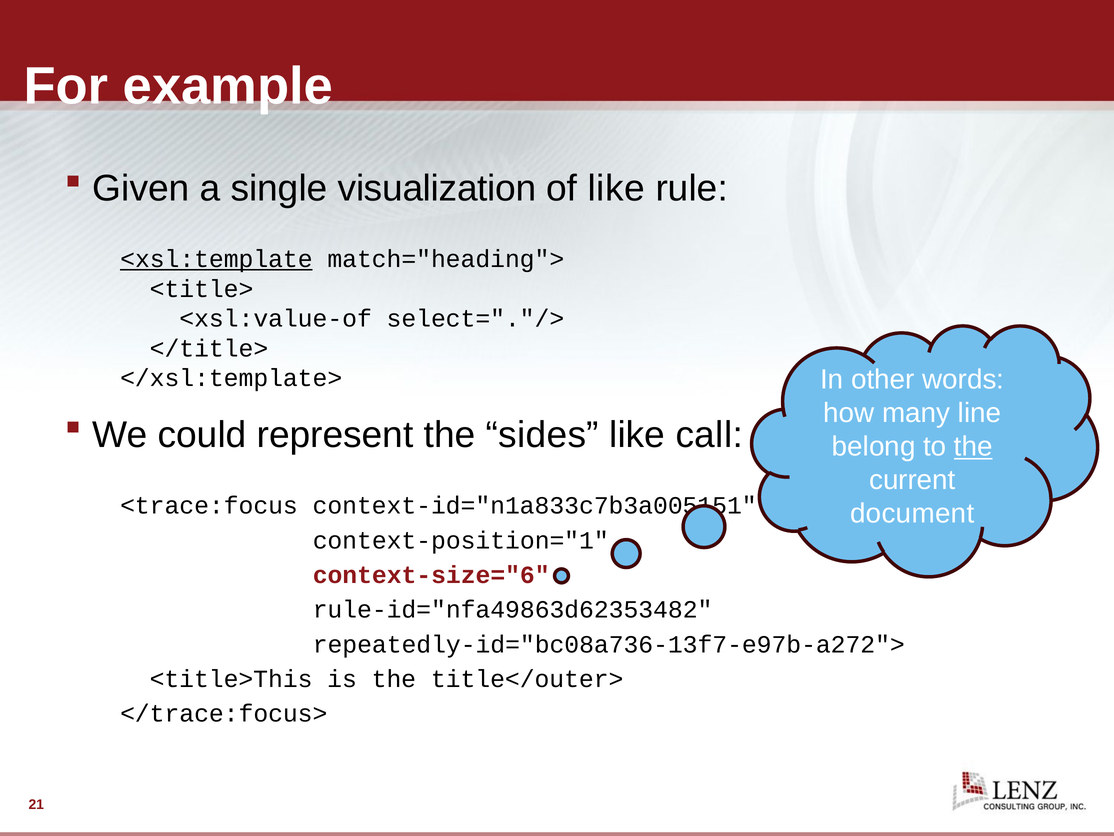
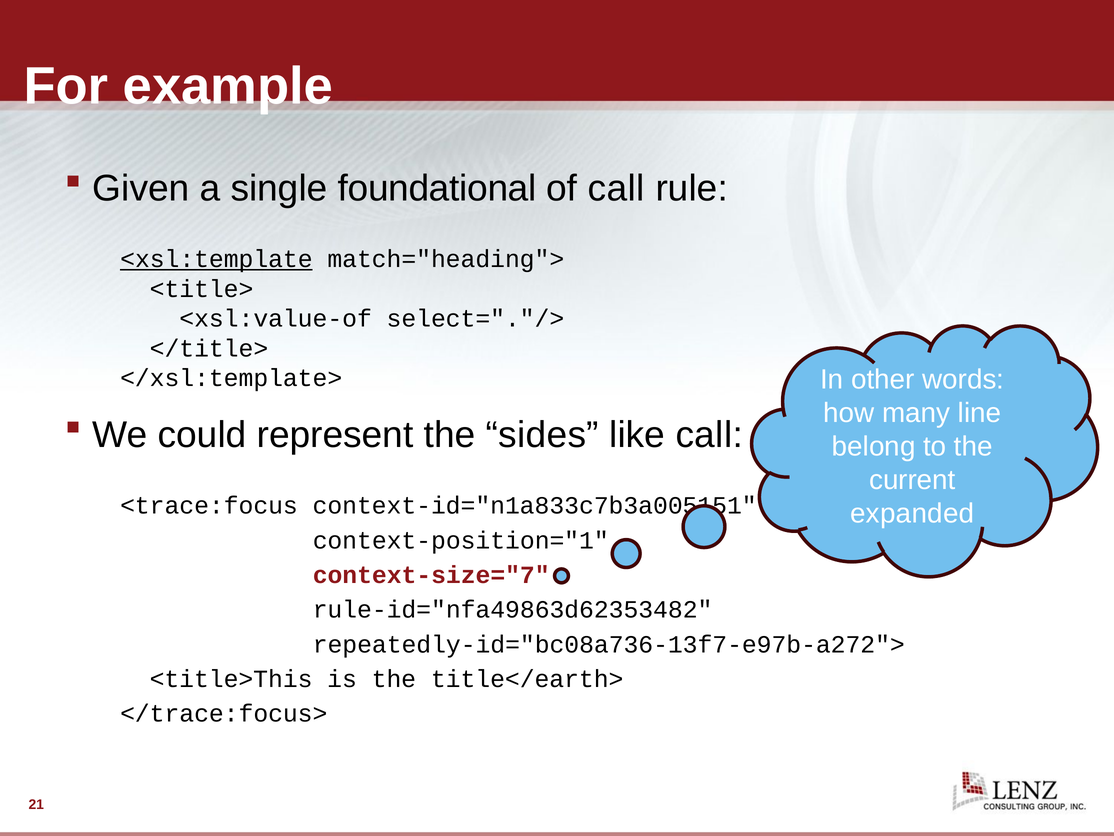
visualization: visualization -> foundational
of like: like -> call
the at (973, 446) underline: present -> none
document: document -> expanded
context-size="6: context-size="6 -> context-size="7
title</outer>: title</outer> -> title</earth>
